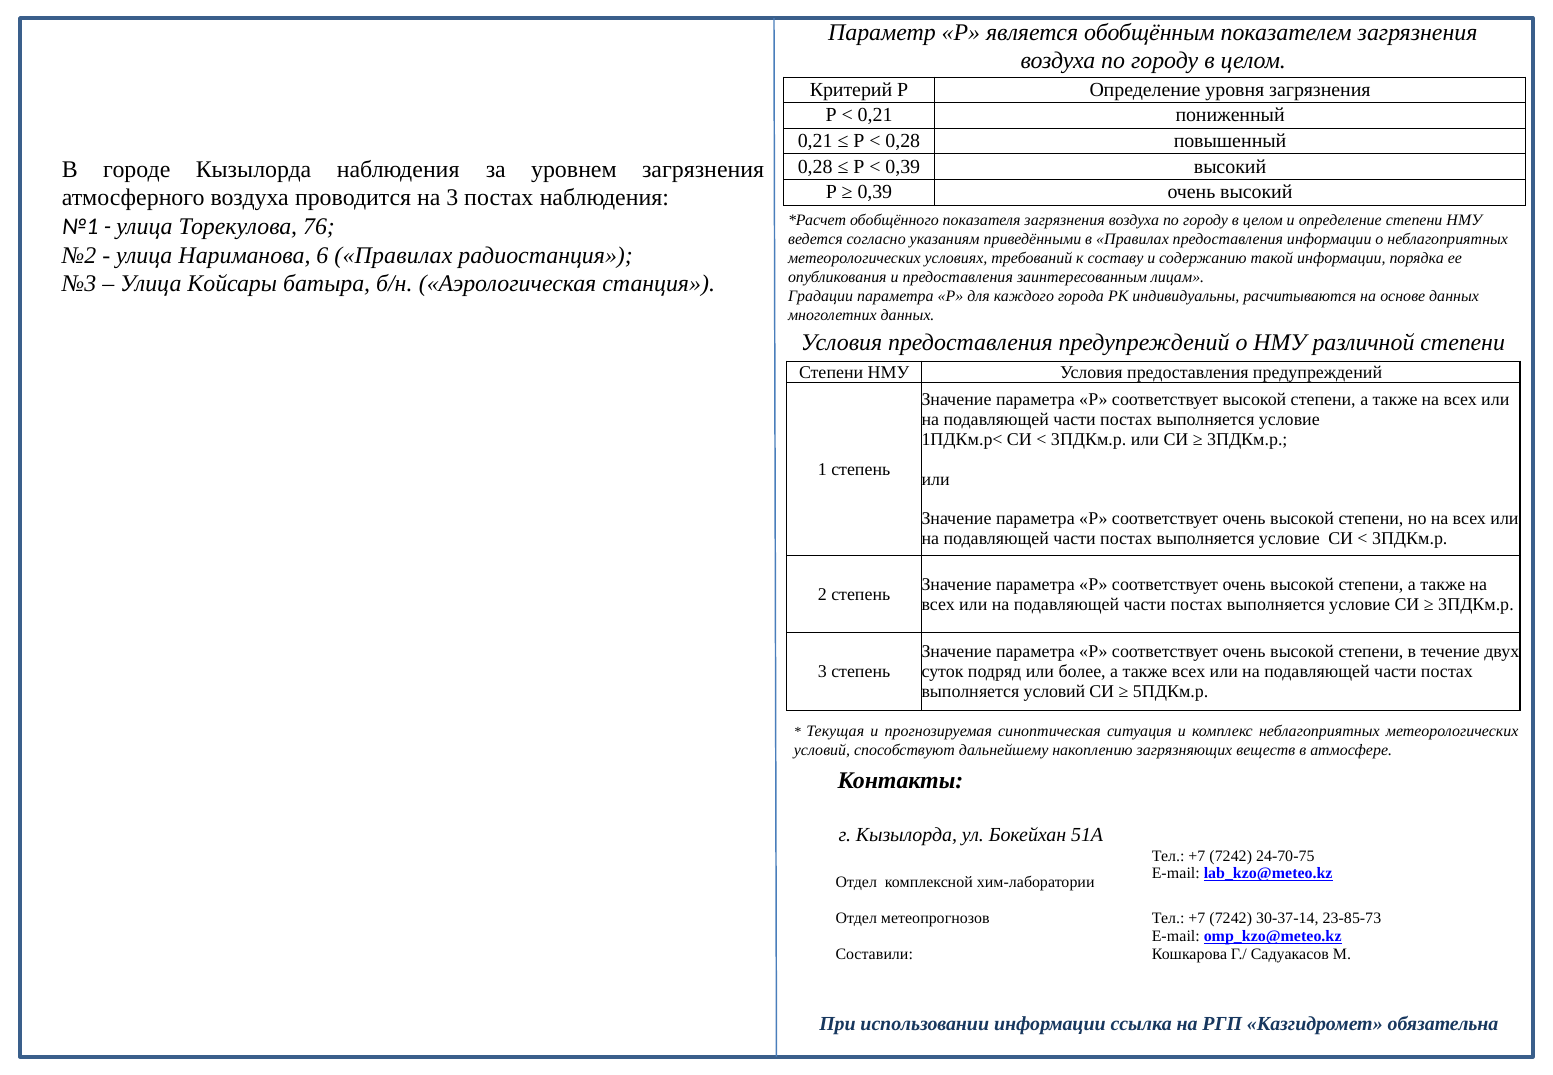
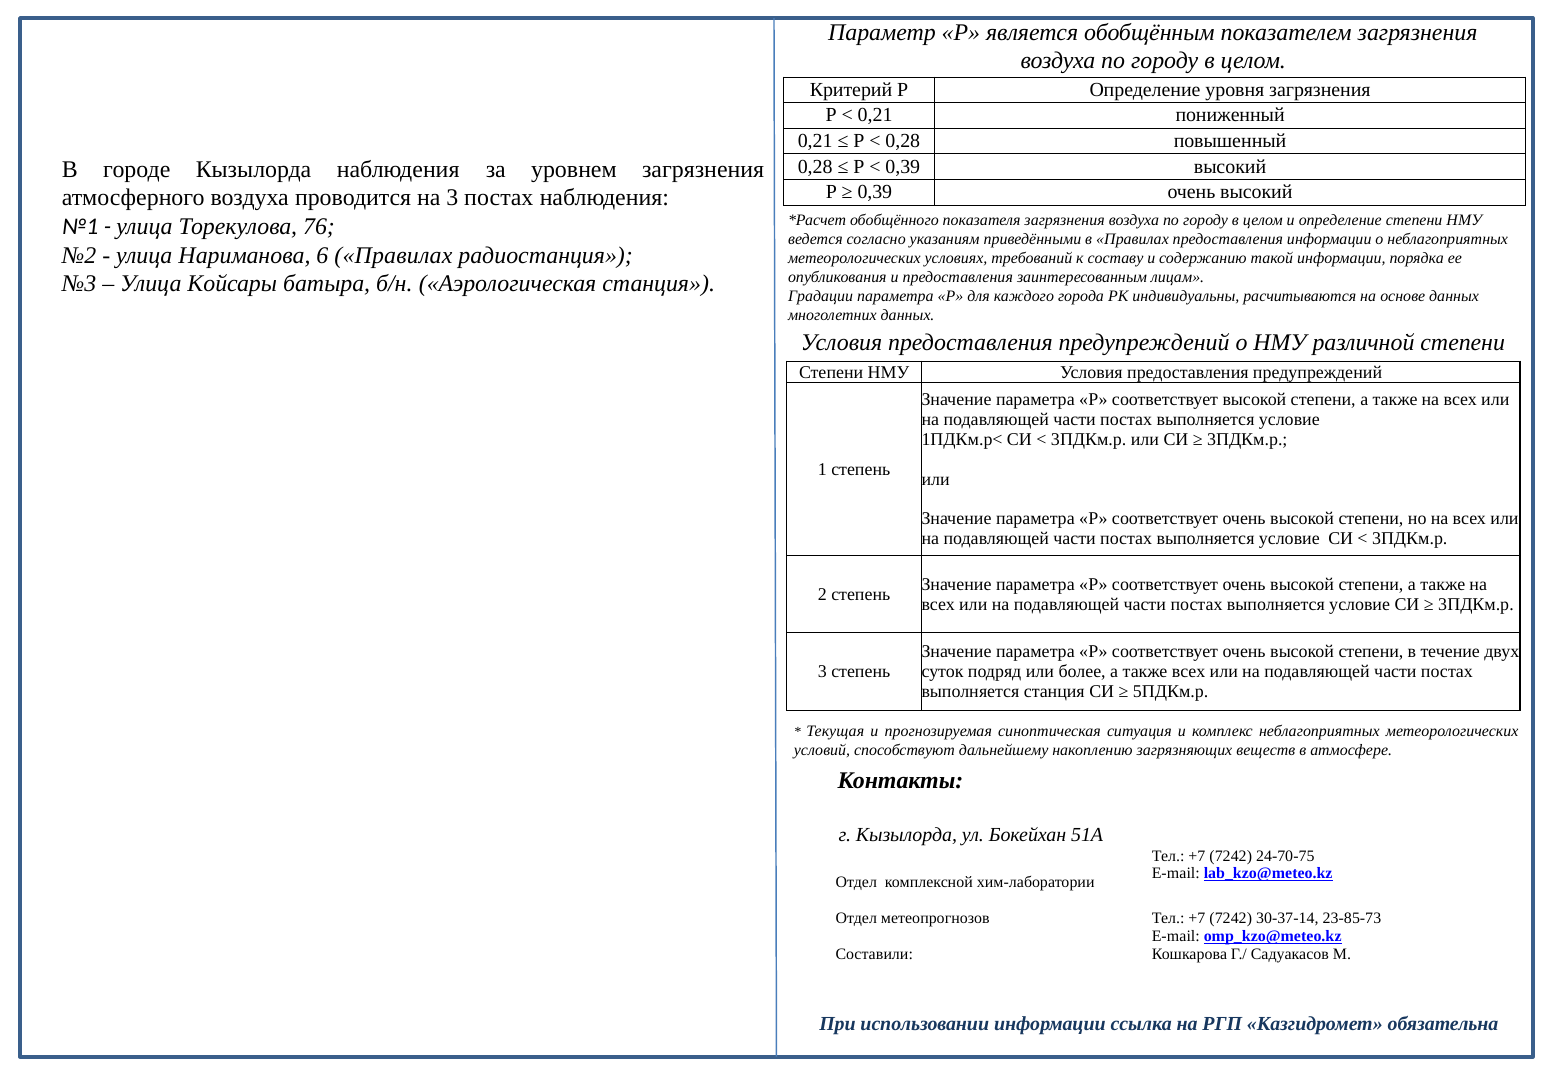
выполняется условий: условий -> станция
